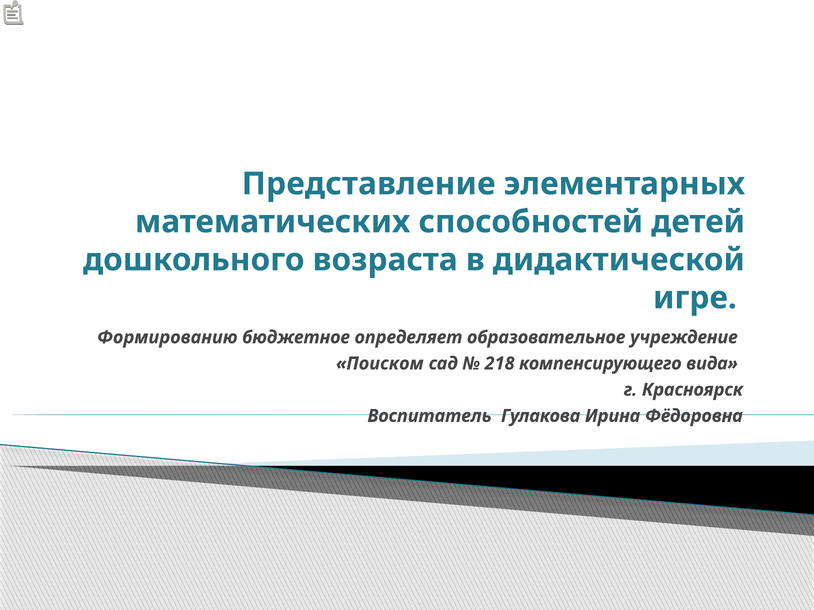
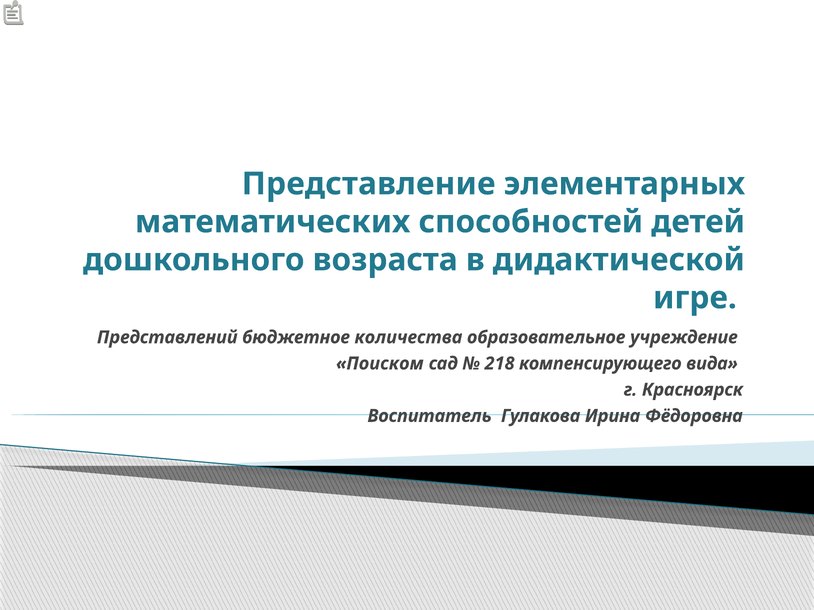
Формированию: Формированию -> Представлений
определяет: определяет -> количества
